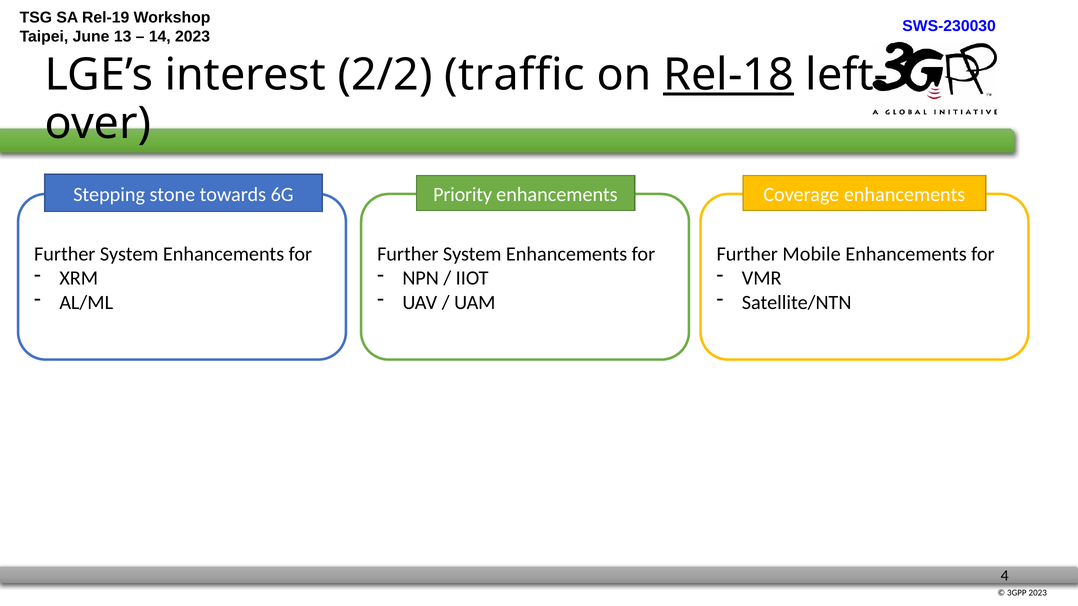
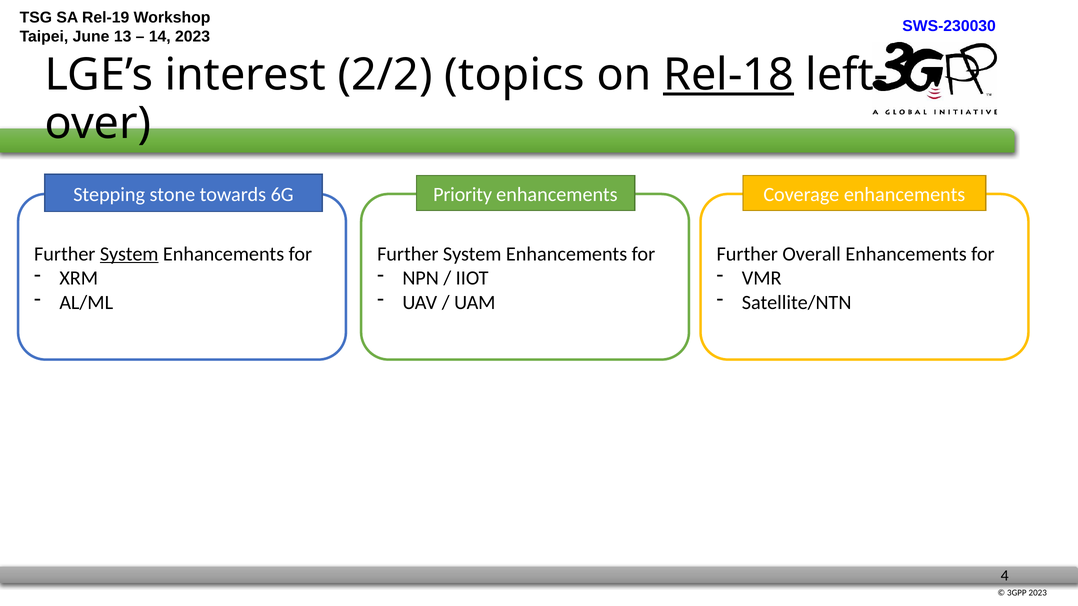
traffic: traffic -> topics
System at (129, 254) underline: none -> present
Mobile: Mobile -> Overall
